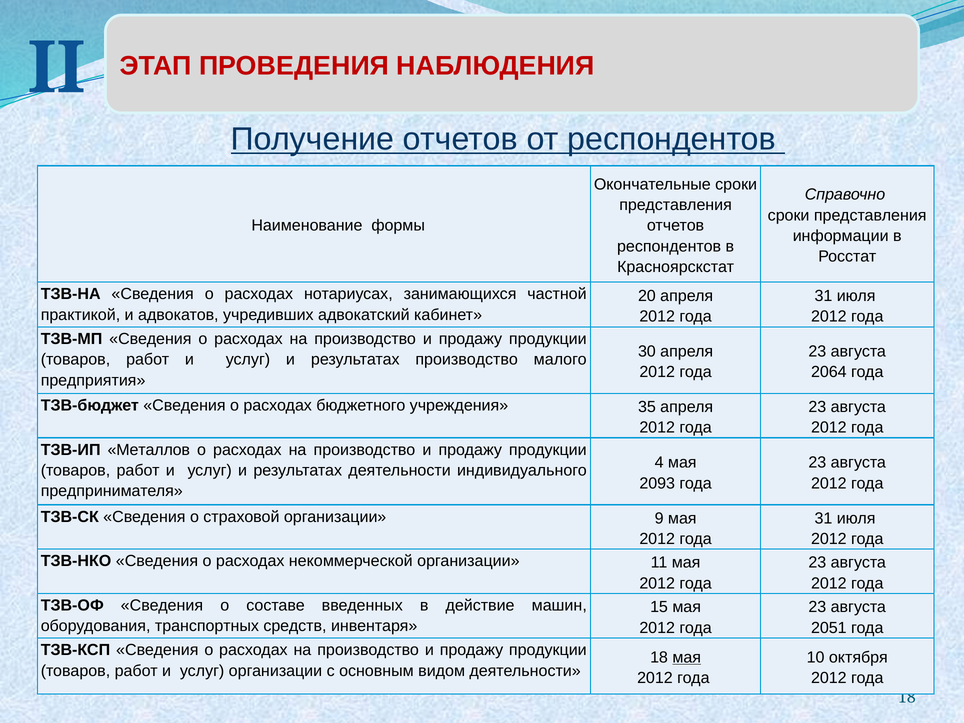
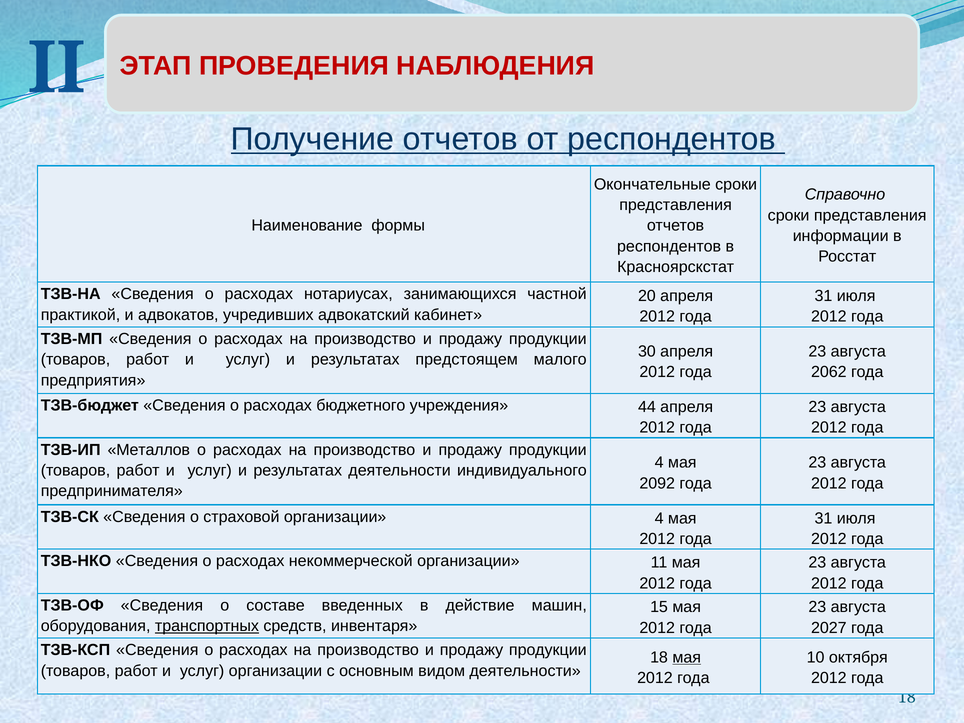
результатах производство: производство -> предстоящем
2064: 2064 -> 2062
35: 35 -> 44
2093: 2093 -> 2092
организации 9: 9 -> 4
транспортных underline: none -> present
2051: 2051 -> 2027
